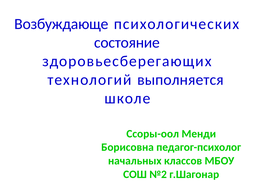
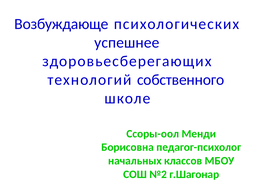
состояние: состояние -> успешнее
выполняется: выполняется -> собственного
